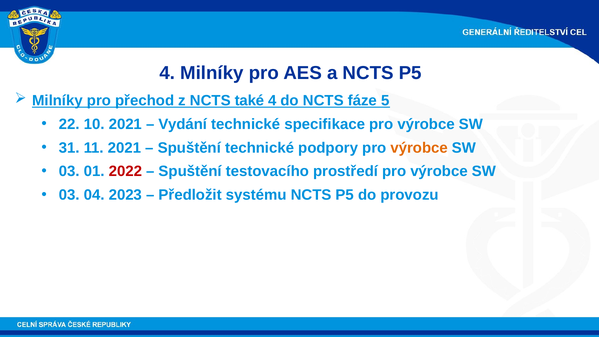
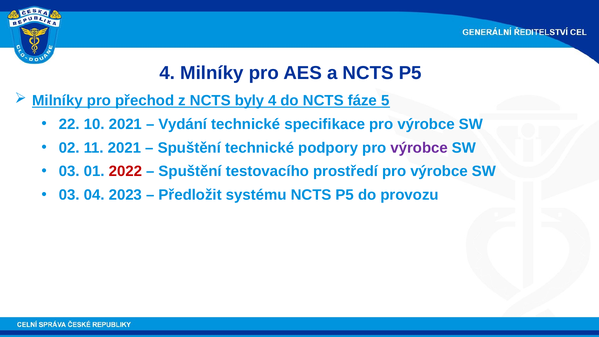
také: také -> byly
31: 31 -> 02
výrobce at (419, 148) colour: orange -> purple
